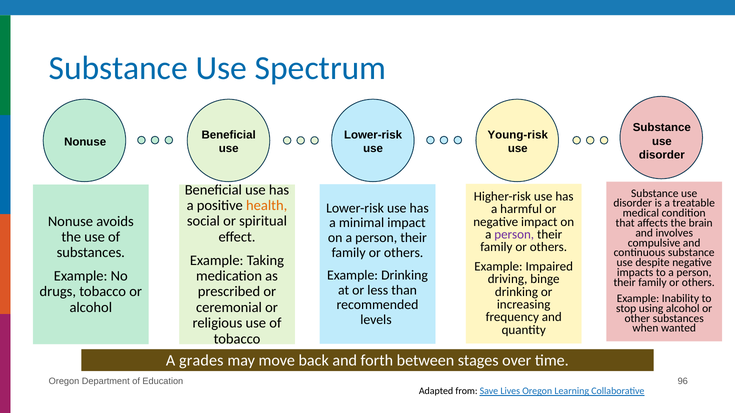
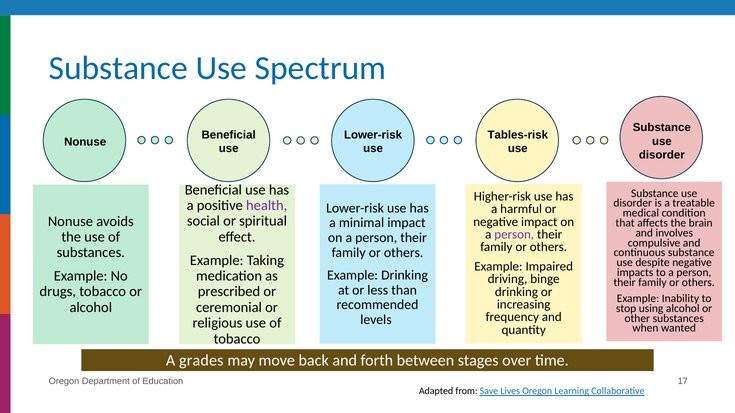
Young-risk: Young-risk -> Tables-risk
health colour: orange -> purple
96: 96 -> 17
